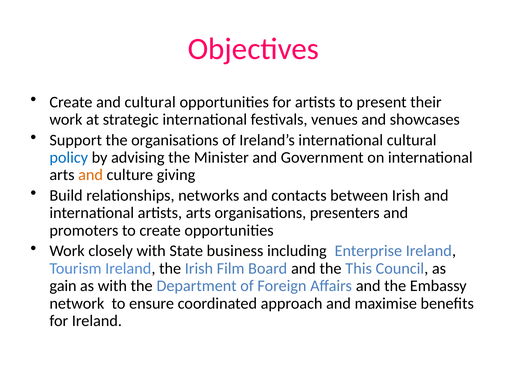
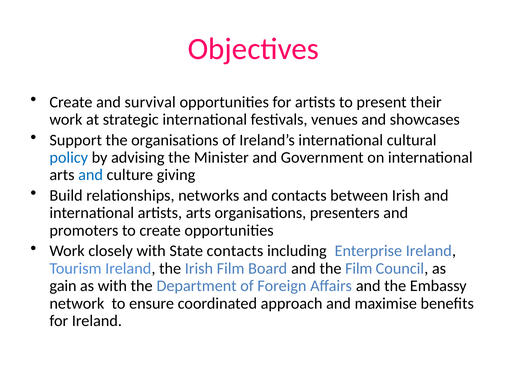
and cultural: cultural -> survival
and at (91, 175) colour: orange -> blue
State business: business -> contacts
the This: This -> Film
